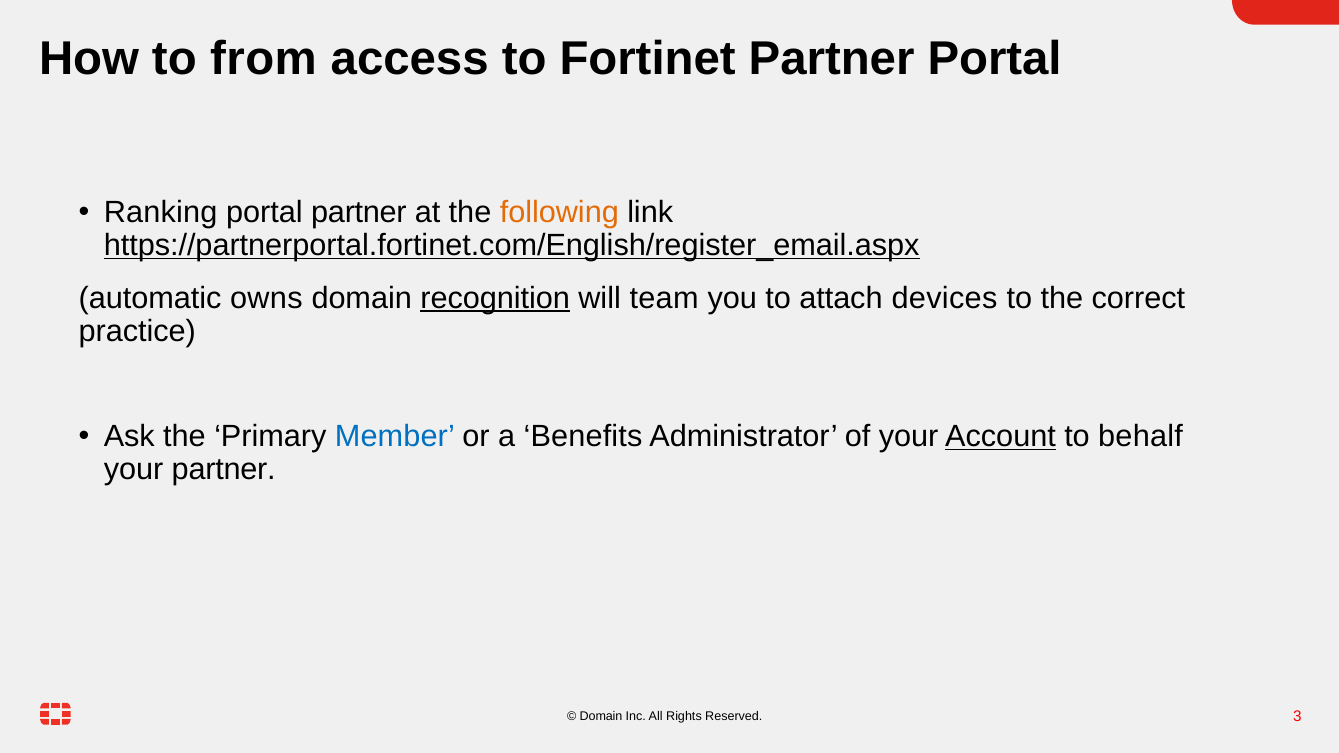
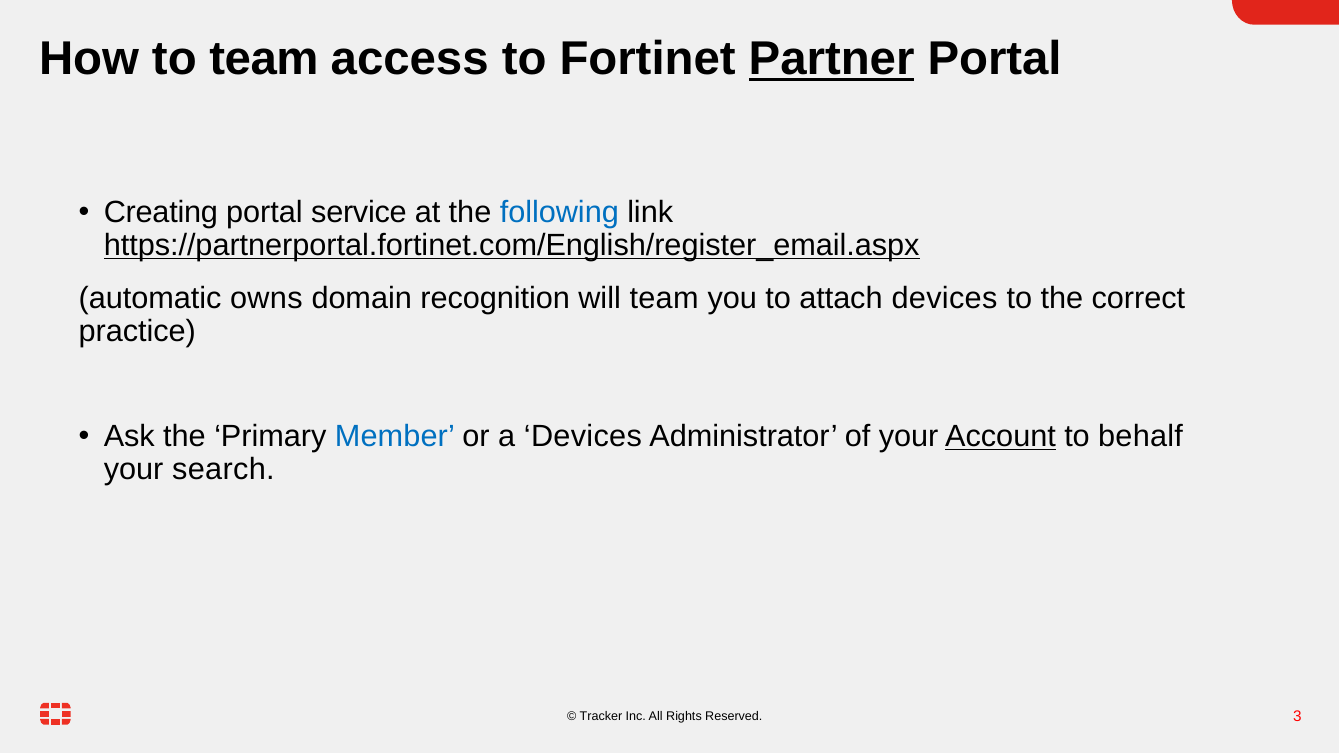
to from: from -> team
Partner at (832, 59) underline: none -> present
Ranking: Ranking -> Creating
portal partner: partner -> service
following colour: orange -> blue
recognition underline: present -> none
a Benefits: Benefits -> Devices
your partner: partner -> search
Domain at (601, 717): Domain -> Tracker
